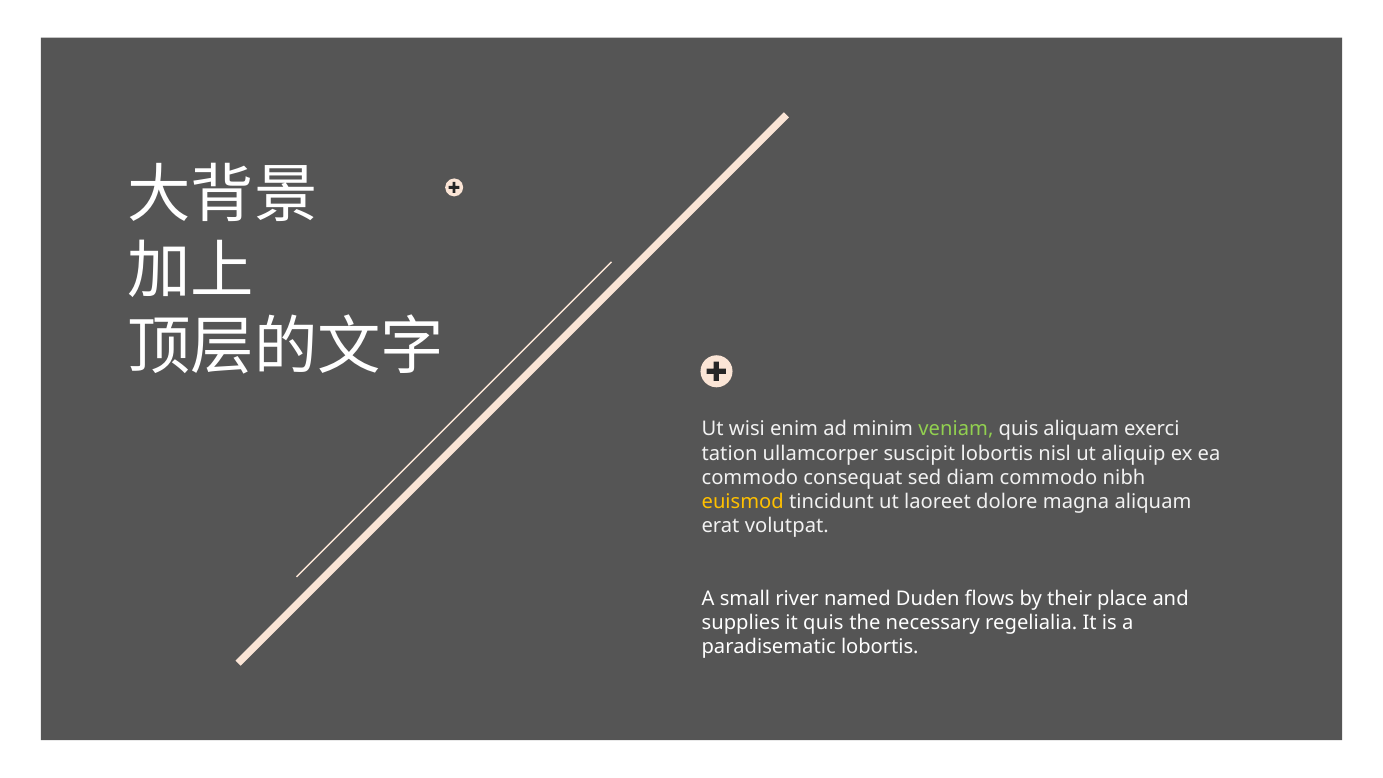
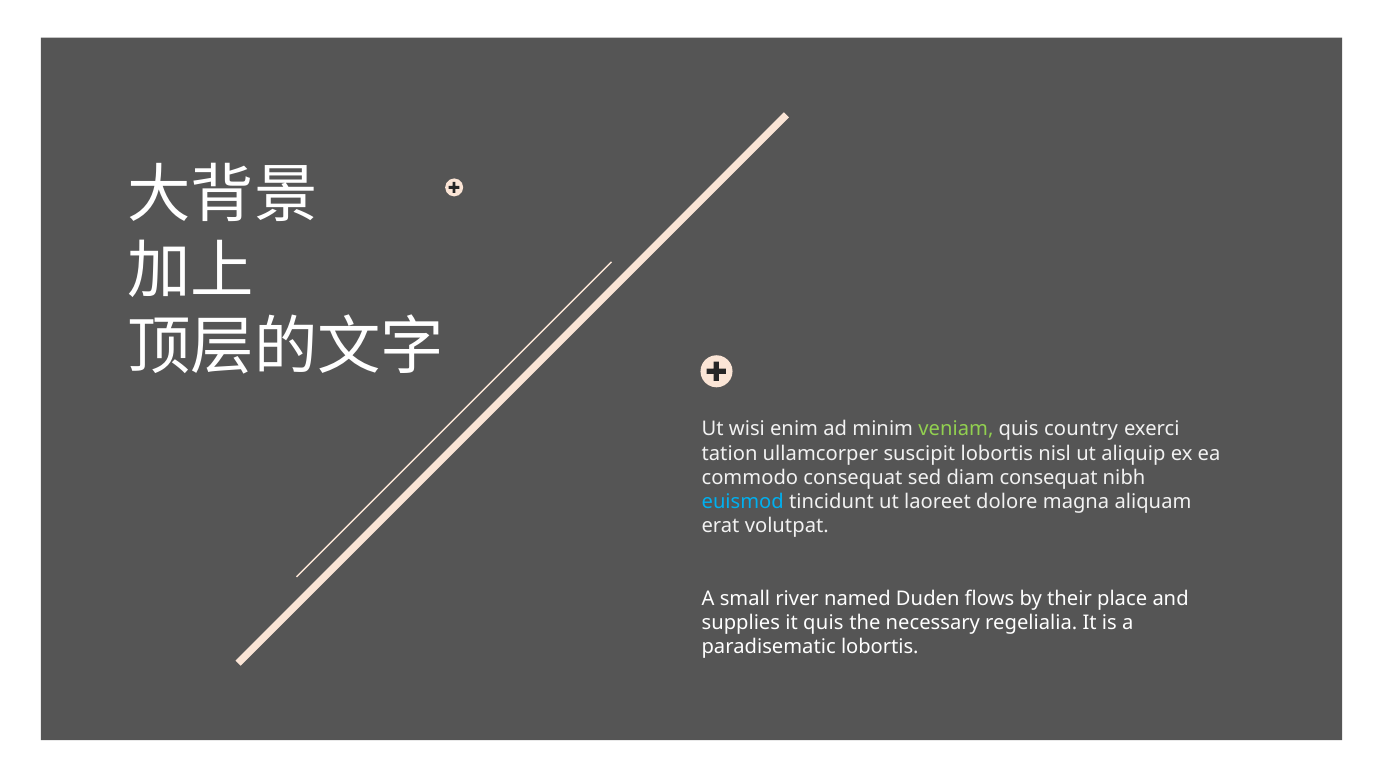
quis aliquam: aliquam -> country
diam commodo: commodo -> consequat
euismod colour: yellow -> light blue
